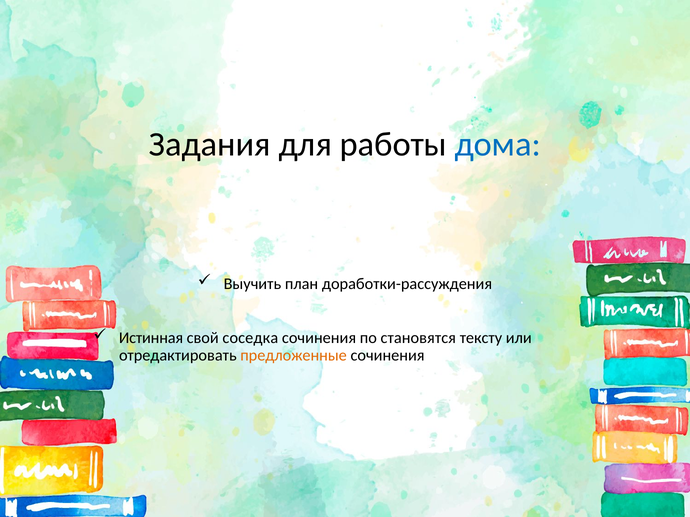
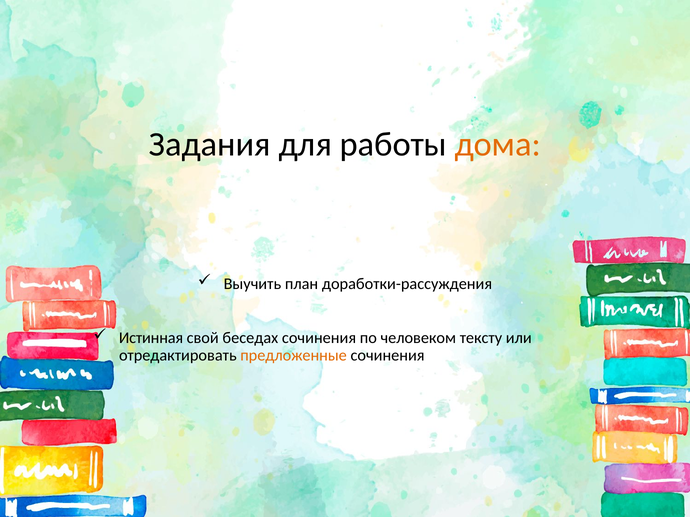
дома colour: blue -> orange
соседка: соседка -> беседах
становятся: становятся -> человеком
